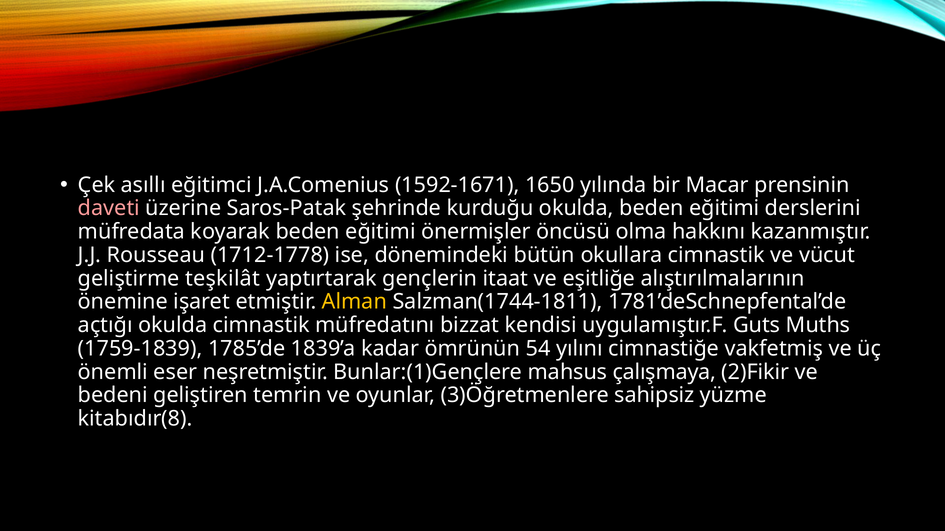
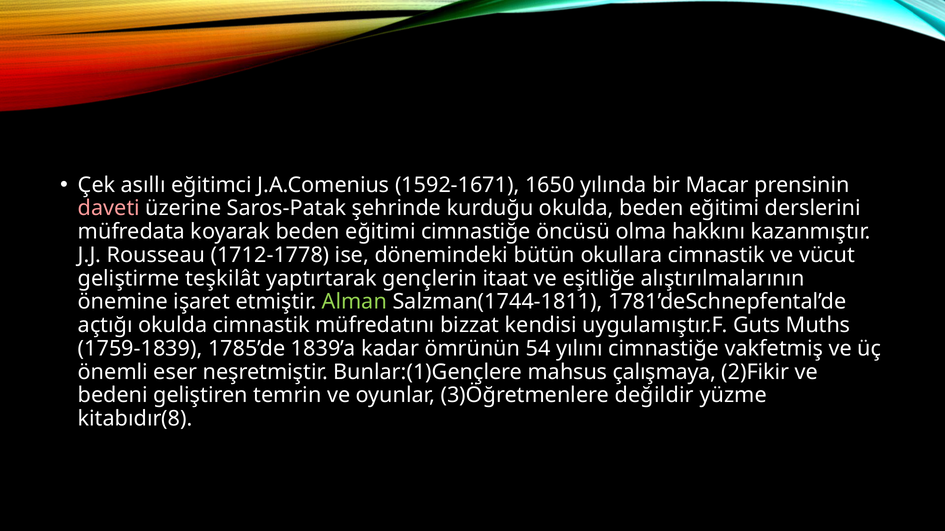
eğitimi önermişler: önermişler -> cimnastiğe
Alman colour: yellow -> light green
sahipsiz: sahipsiz -> değildir
